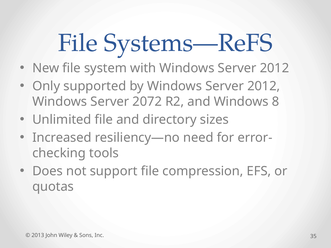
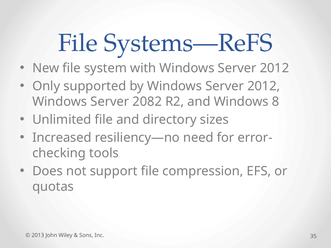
2072: 2072 -> 2082
